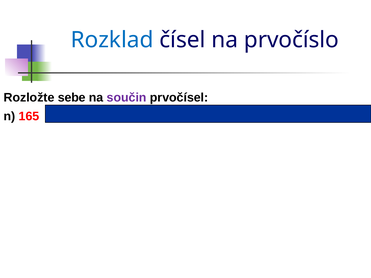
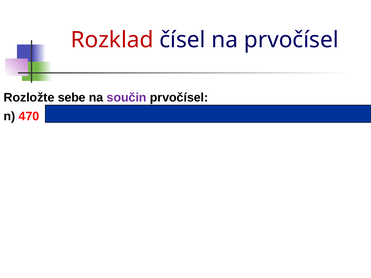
Rozklad colour: blue -> red
na prvočíslo: prvočíslo -> prvočísel
165: 165 -> 470
